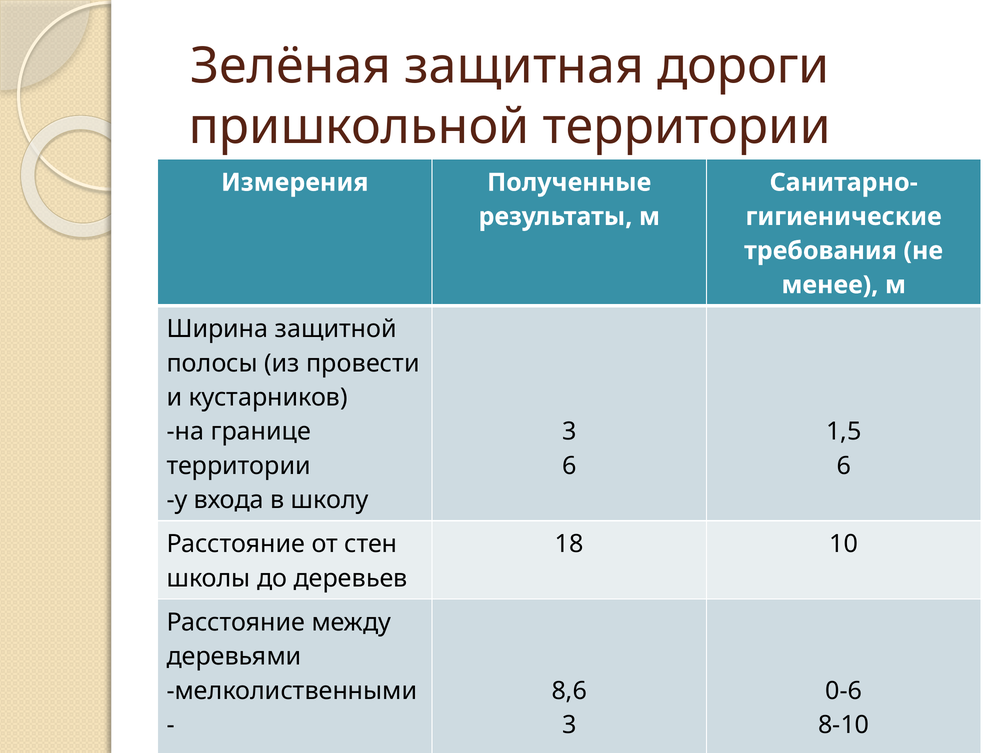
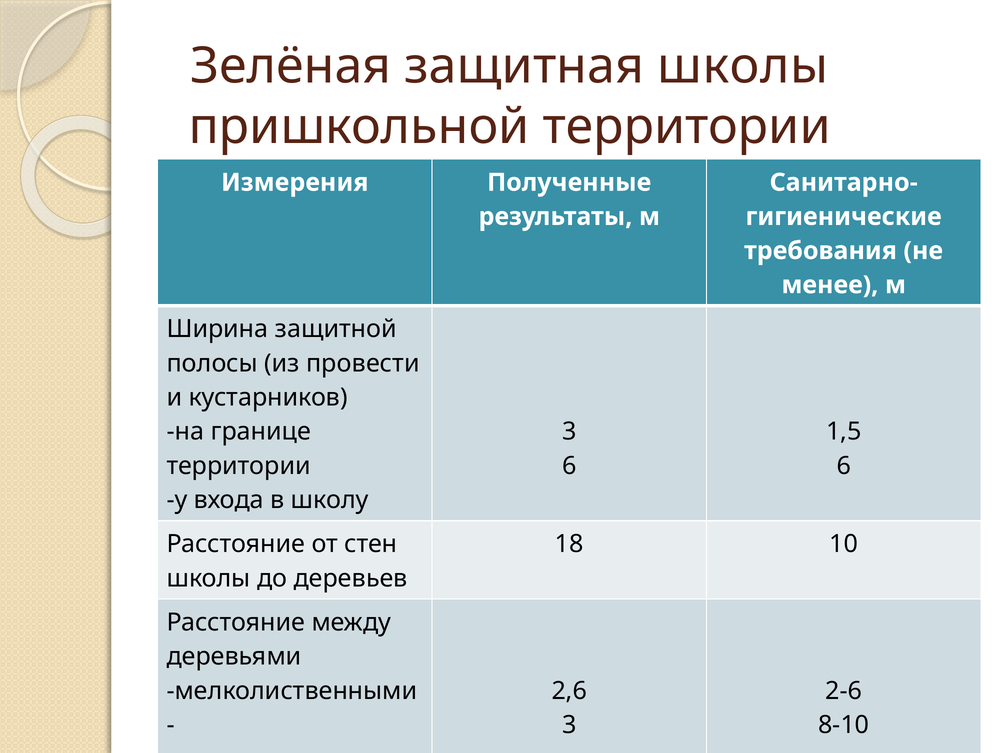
защитная дороги: дороги -> школы
8,6: 8,6 -> 2,6
0-6: 0-6 -> 2-6
